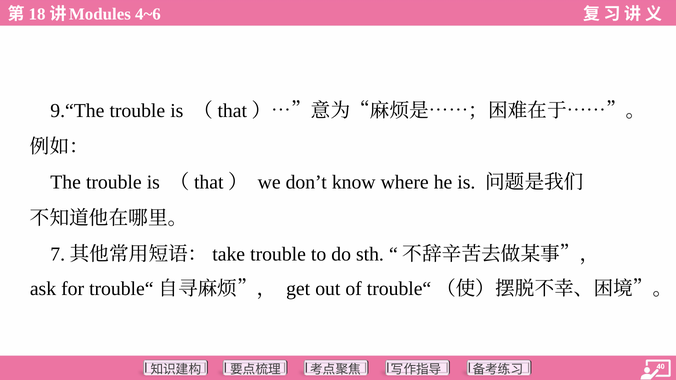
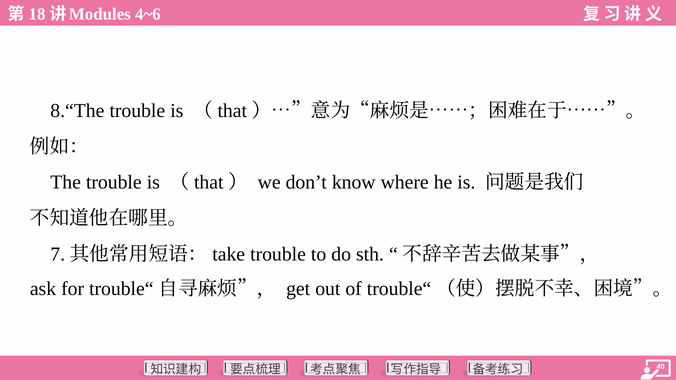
9.“The: 9.“The -> 8.“The
